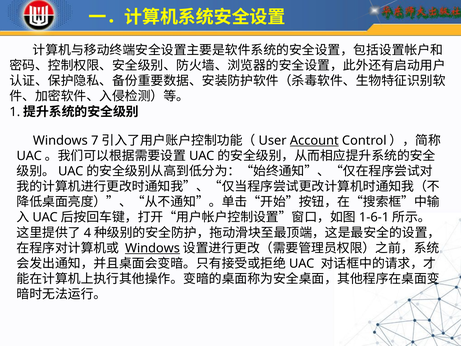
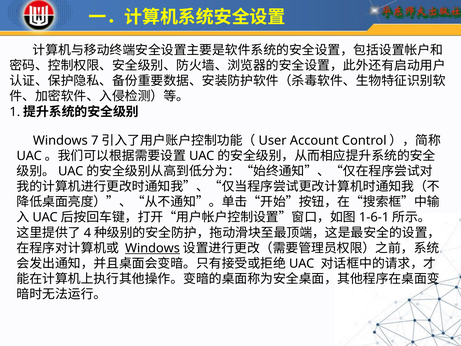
Account underline: present -> none
